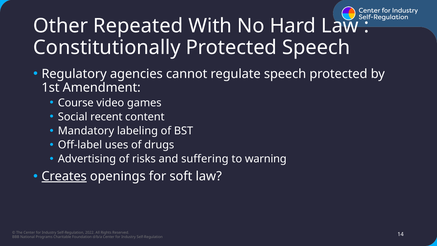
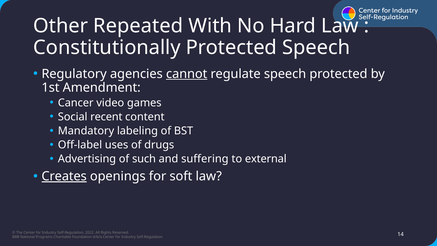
cannot underline: none -> present
Course: Course -> Cancer
risks: risks -> such
warning: warning -> external
